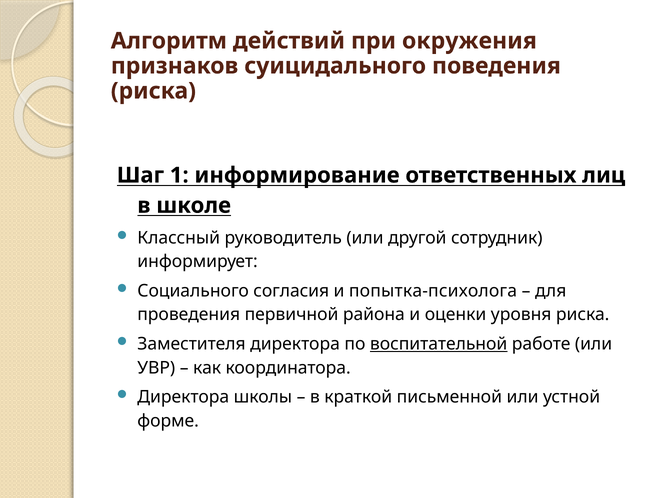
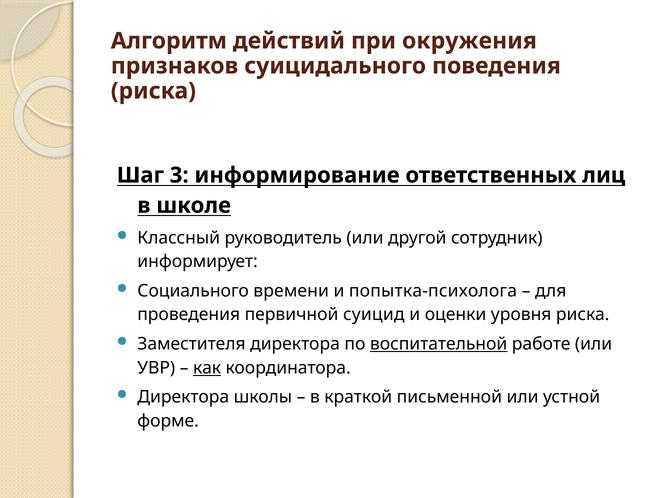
1: 1 -> 3
согласия: согласия -> времени
района: района -> суицид
как underline: none -> present
